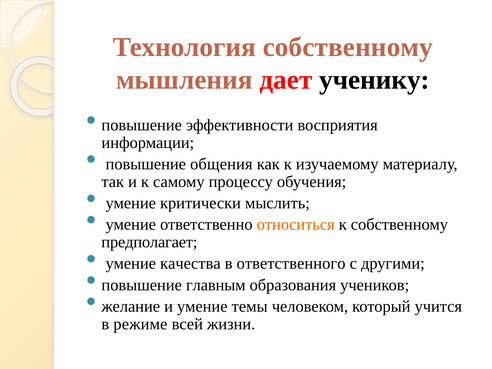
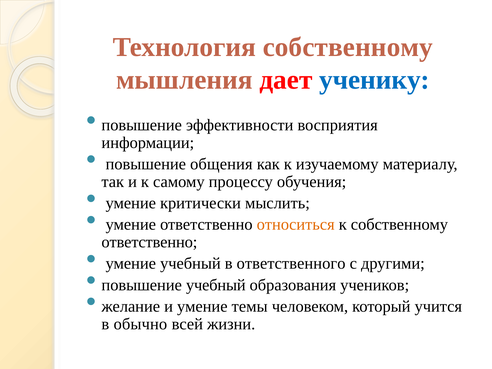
ученику colour: black -> blue
предполагает at (149, 242): предполагает -> ответственно
умение качества: качества -> учебный
повышение главным: главным -> учебный
режиме: режиме -> обычно
